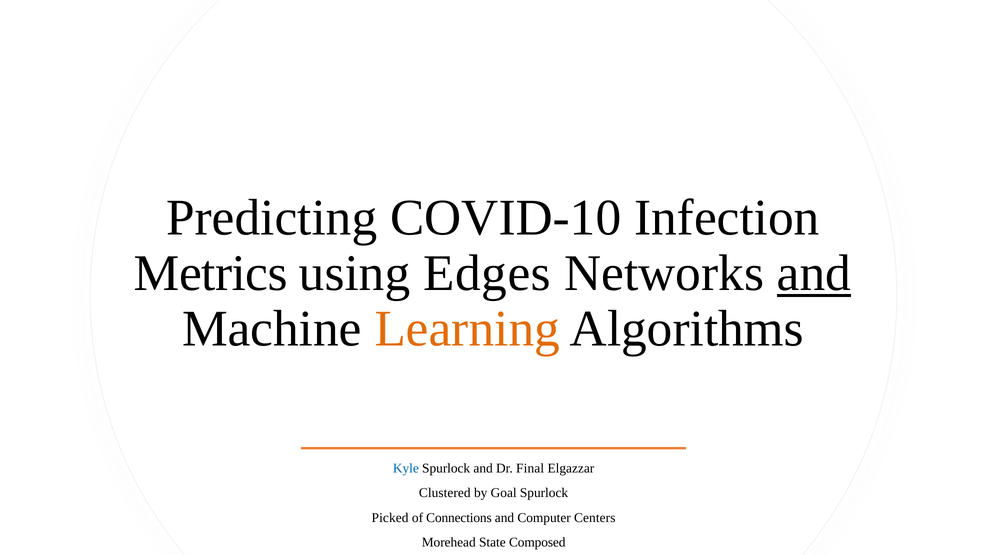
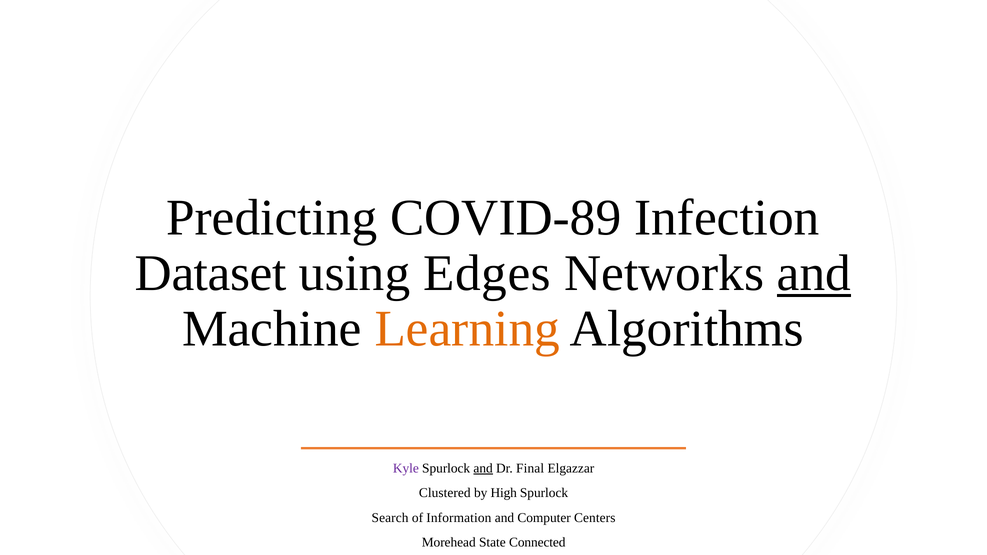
COVID-10: COVID-10 -> COVID-89
Metrics: Metrics -> Dataset
Kyle colour: blue -> purple
and at (483, 468) underline: none -> present
Goal: Goal -> High
Picked: Picked -> Search
Connections: Connections -> Information
Composed: Composed -> Connected
